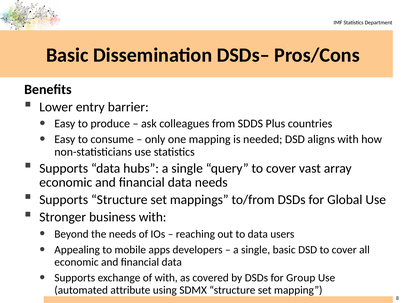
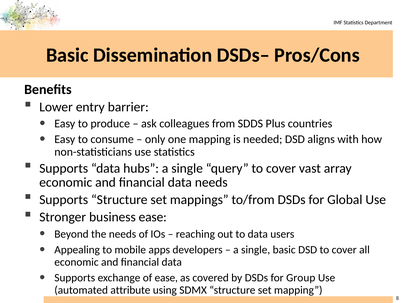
business with: with -> ease
of with: with -> ease
